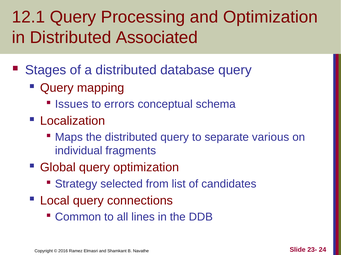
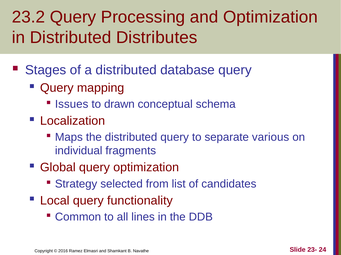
12.1: 12.1 -> 23.2
Associated: Associated -> Distributes
errors: errors -> drawn
connections: connections -> functionality
